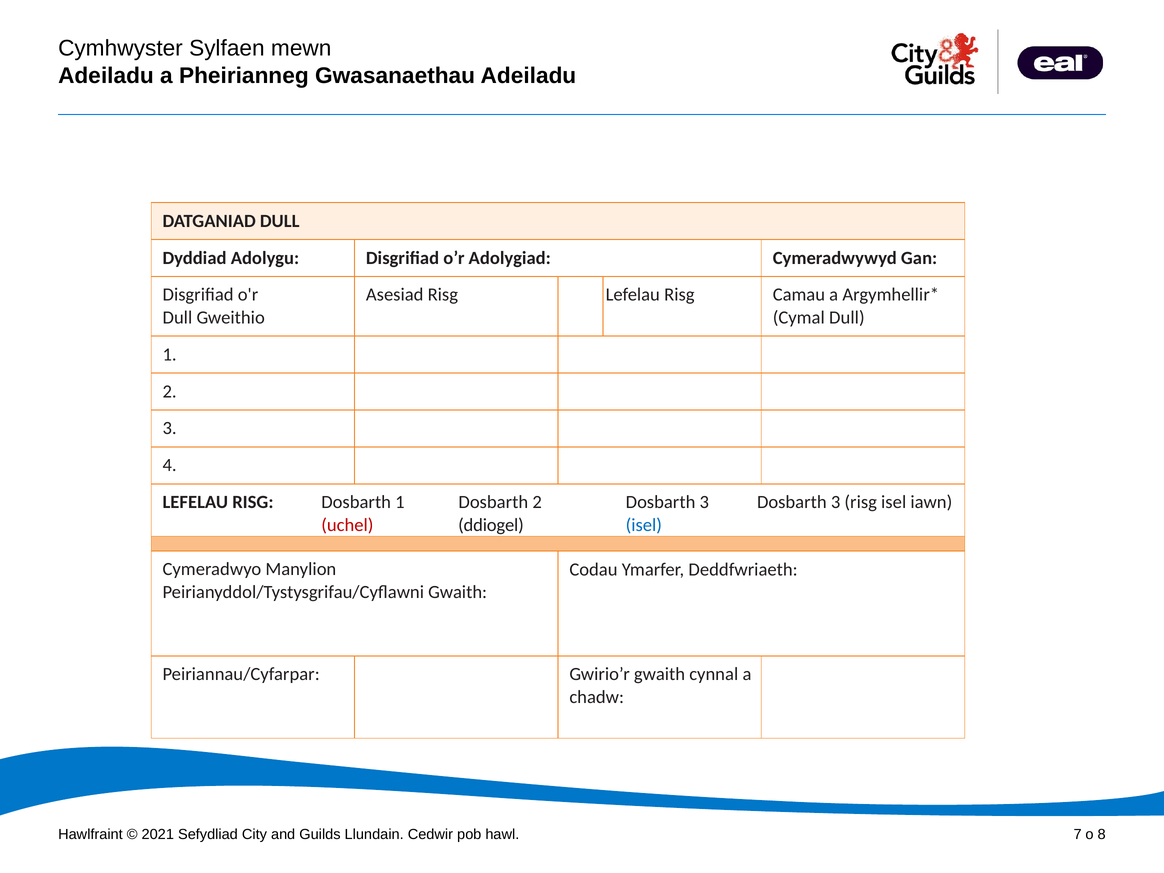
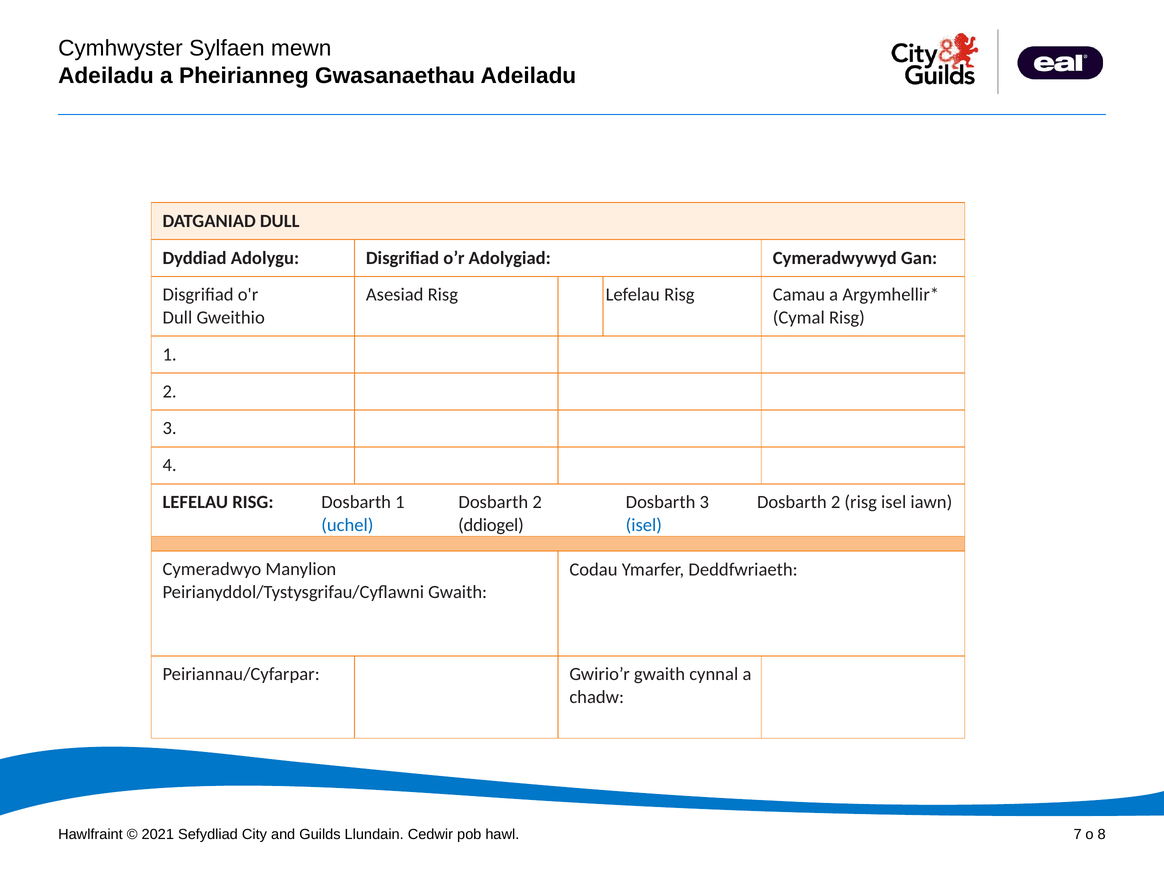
Cymal Dull: Dull -> Risg
3 at (836, 502): 3 -> 2
uchel colour: red -> blue
